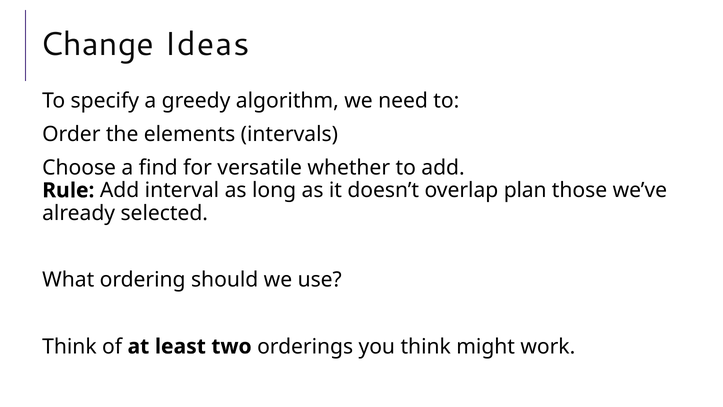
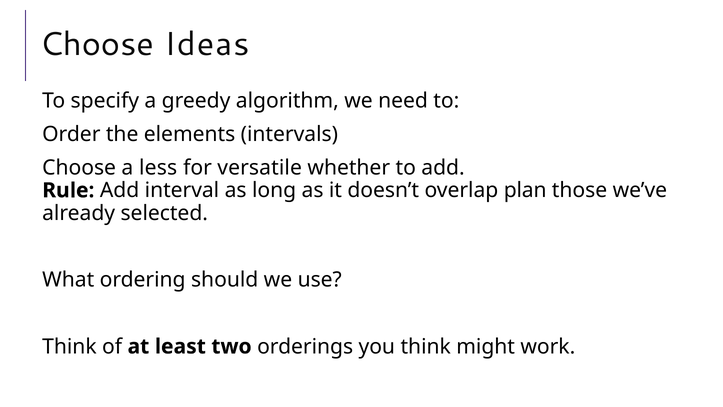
Change at (97, 44): Change -> Choose
find: find -> less
